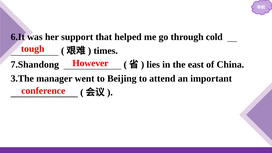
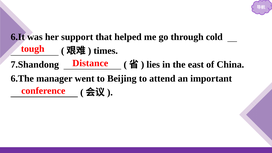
However: However -> Distance
3.The: 3.The -> 6.The
